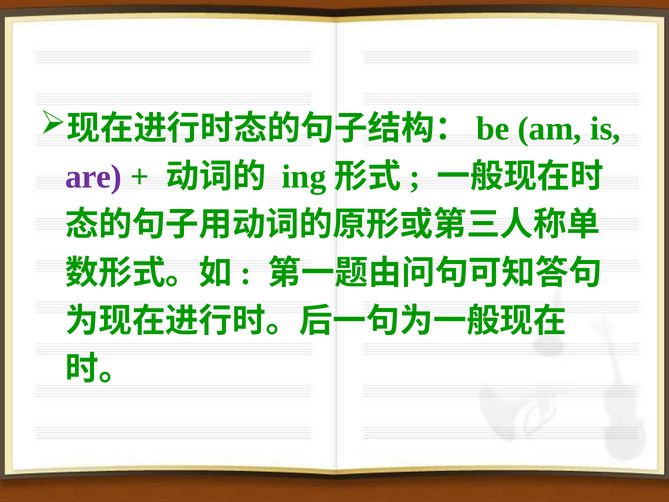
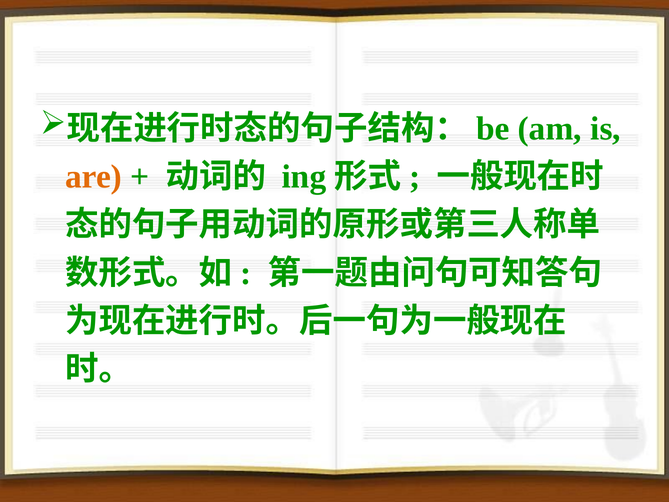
are colour: purple -> orange
